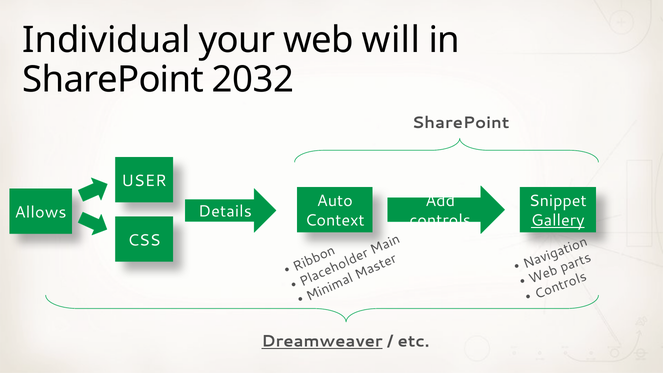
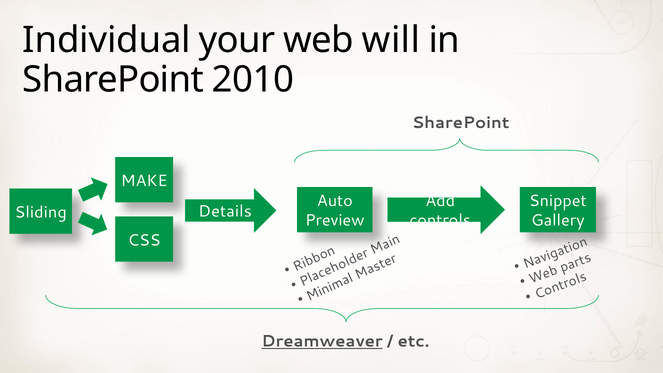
2032: 2032 -> 2010
USER: USER -> MAKE
Allows: Allows -> Sliding
Context: Context -> Preview
Gallery underline: present -> none
